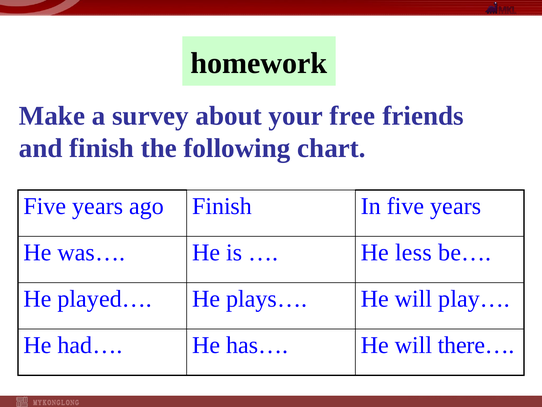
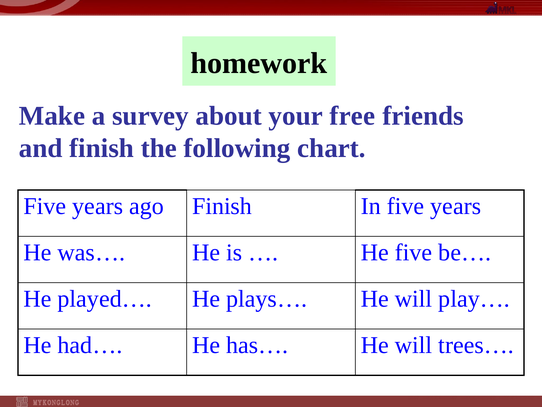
He less: less -> five
there…: there… -> trees…
